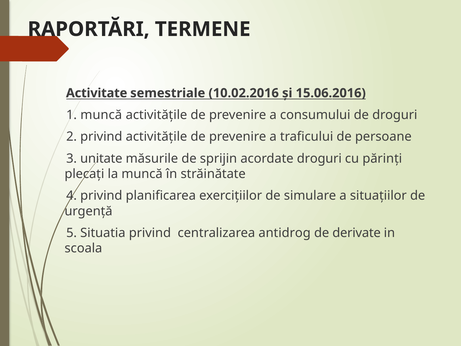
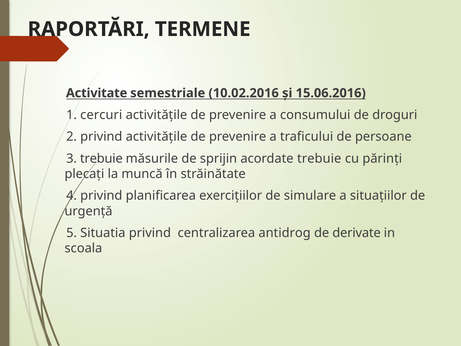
1 muncă: muncă -> cercuri
3 unitate: unitate -> trebuie
acordate droguri: droguri -> trebuie
